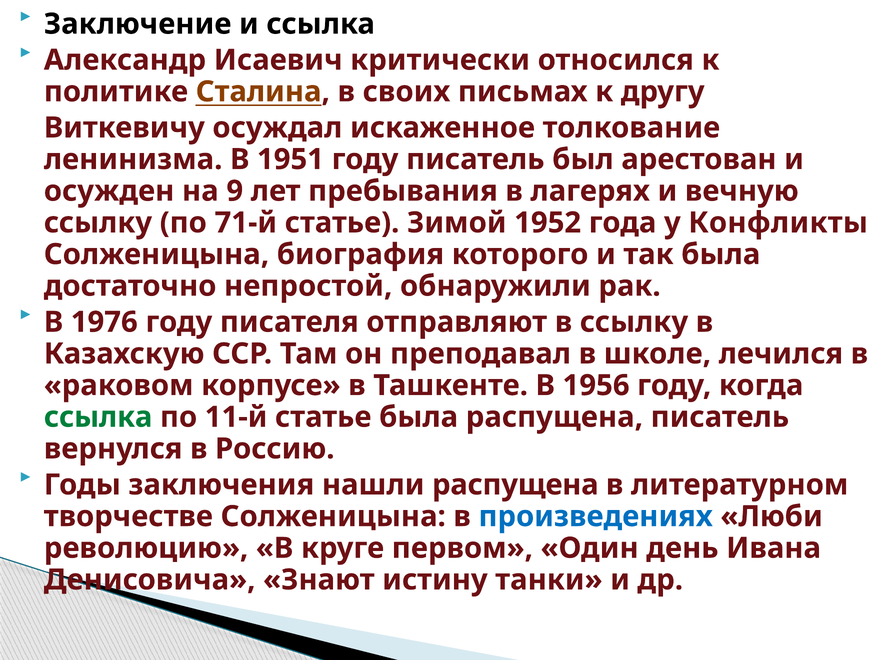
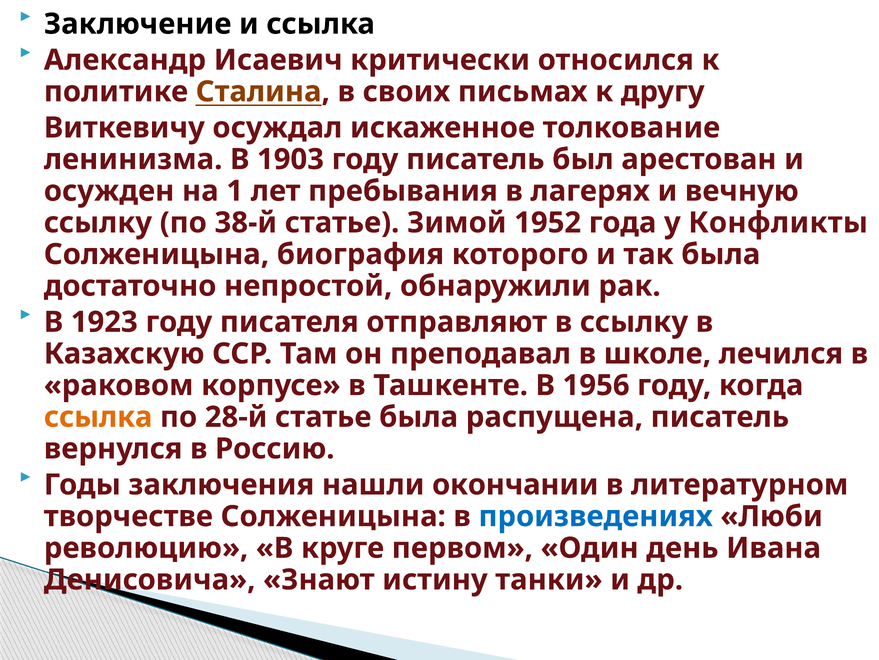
1951: 1951 -> 1903
9: 9 -> 1
71-й: 71-й -> 38-й
1976: 1976 -> 1923
ссылка at (98, 417) colour: green -> orange
11-й: 11-й -> 28-й
нашли распущена: распущена -> окончании
